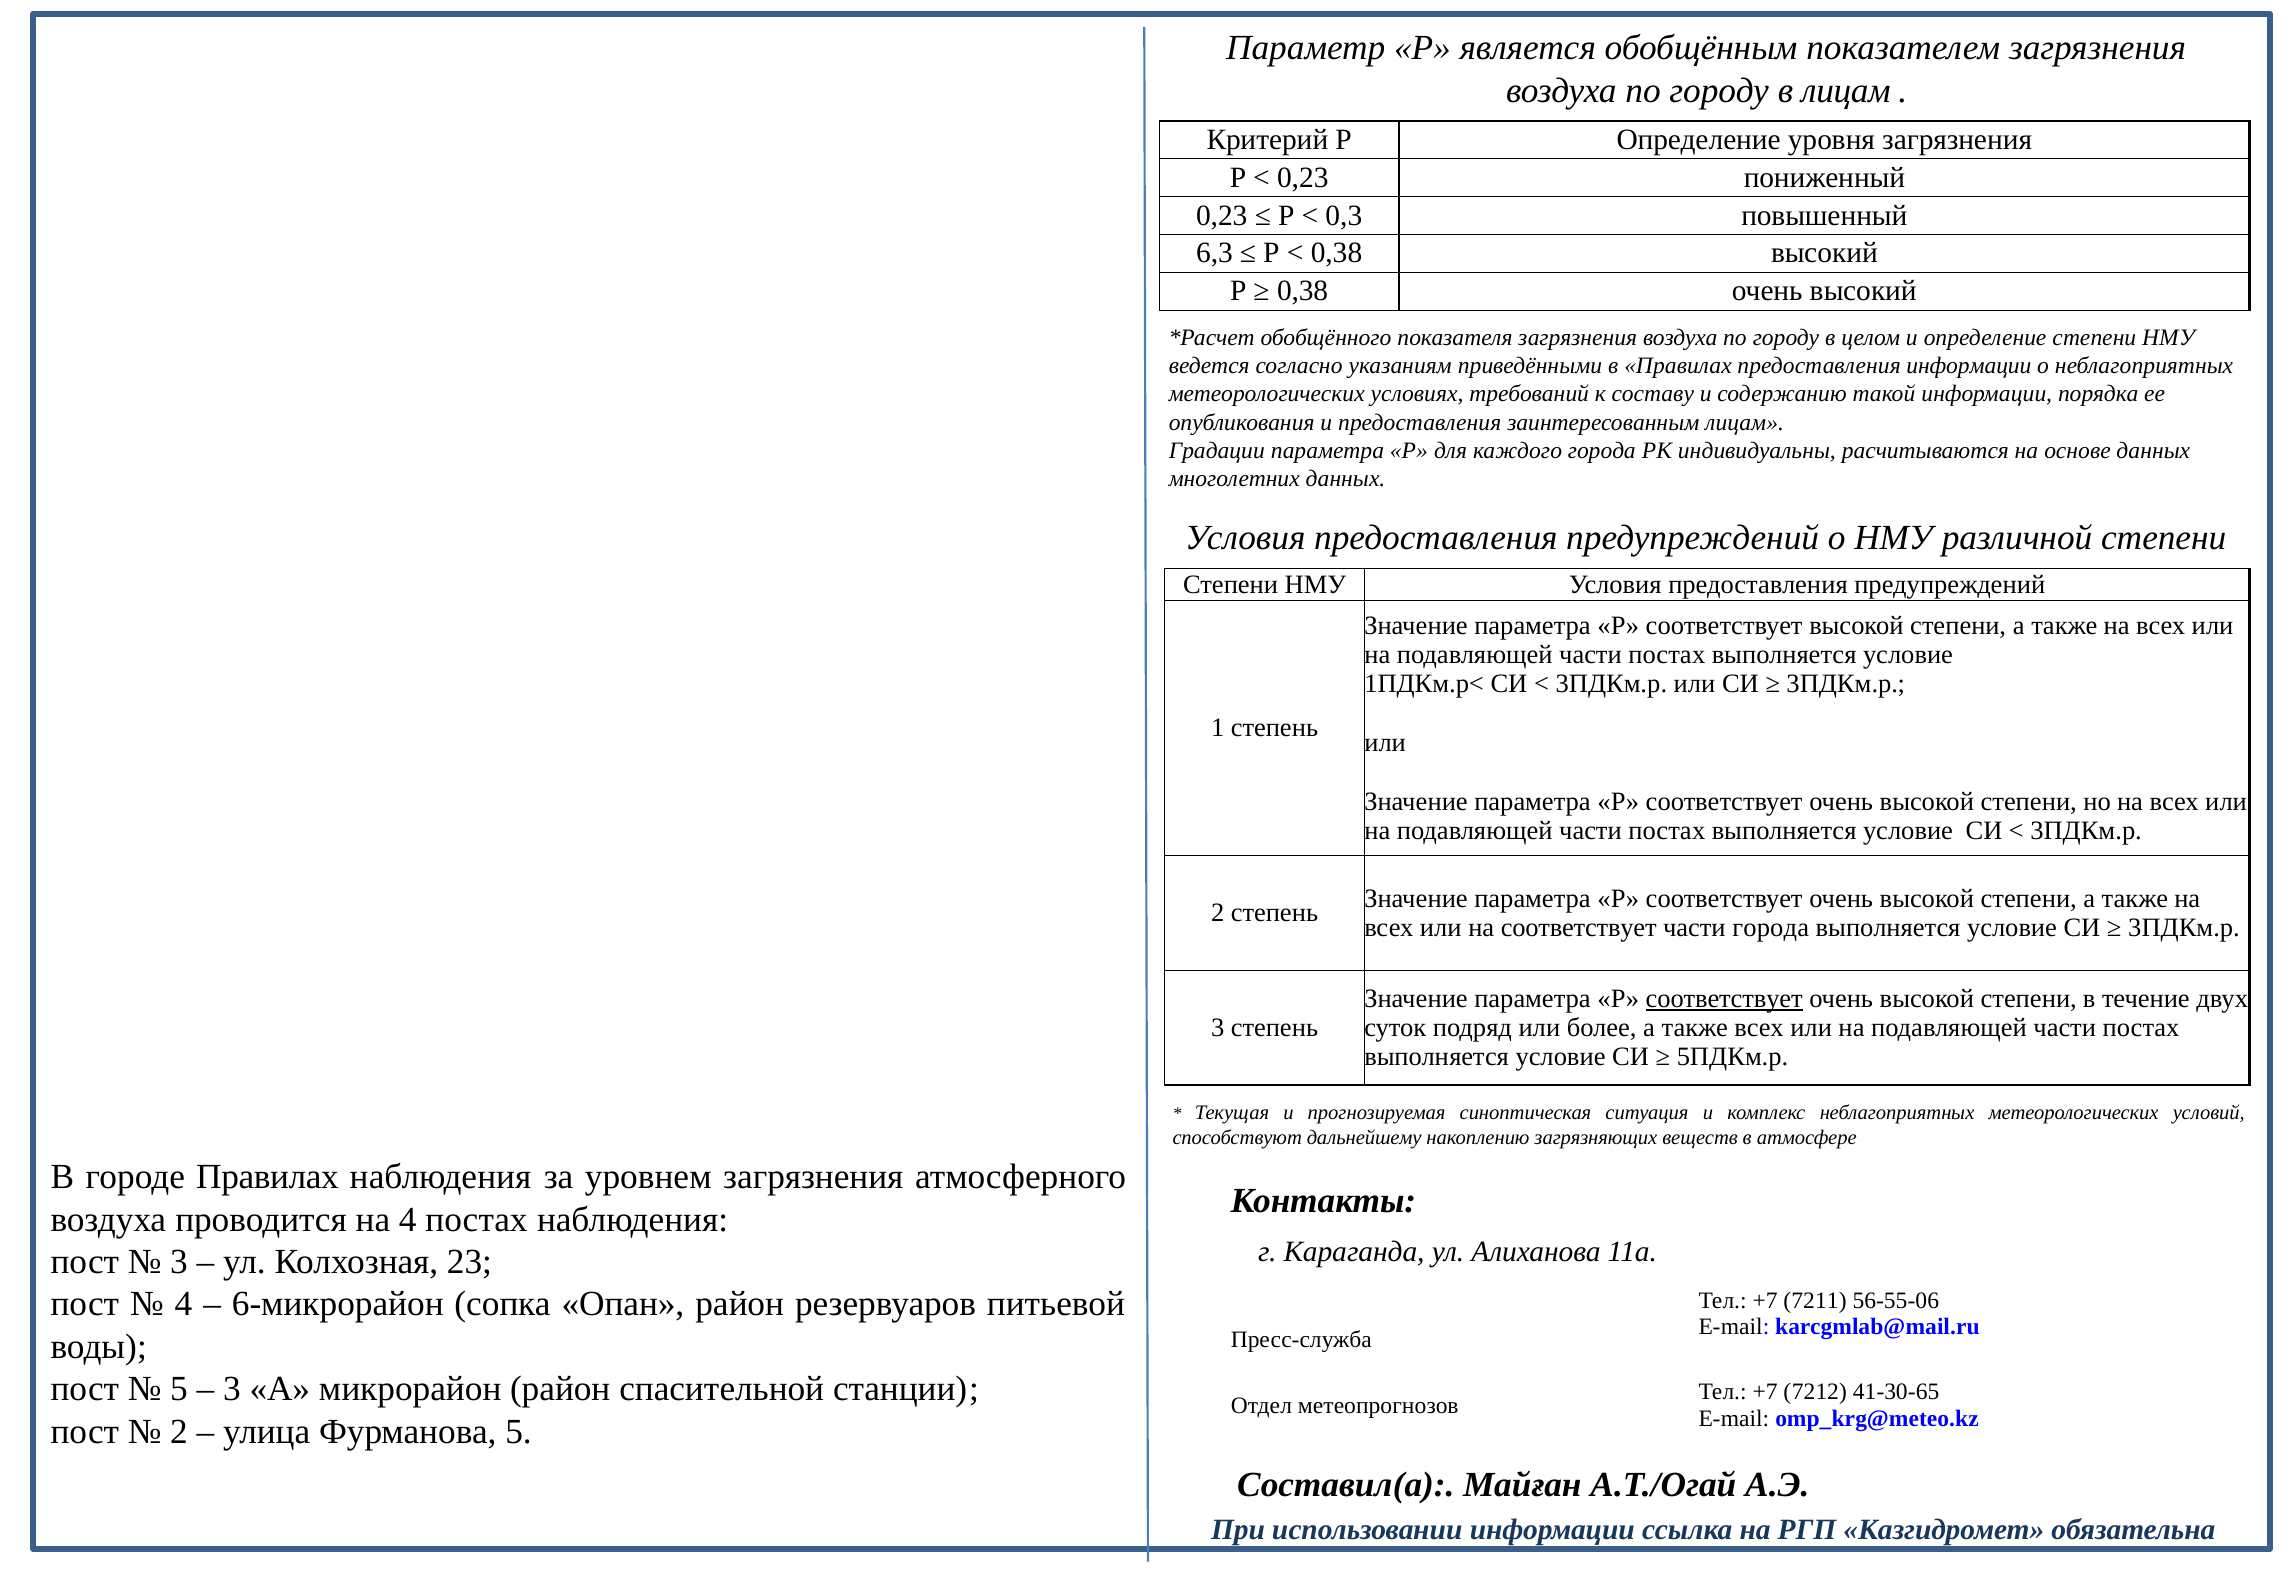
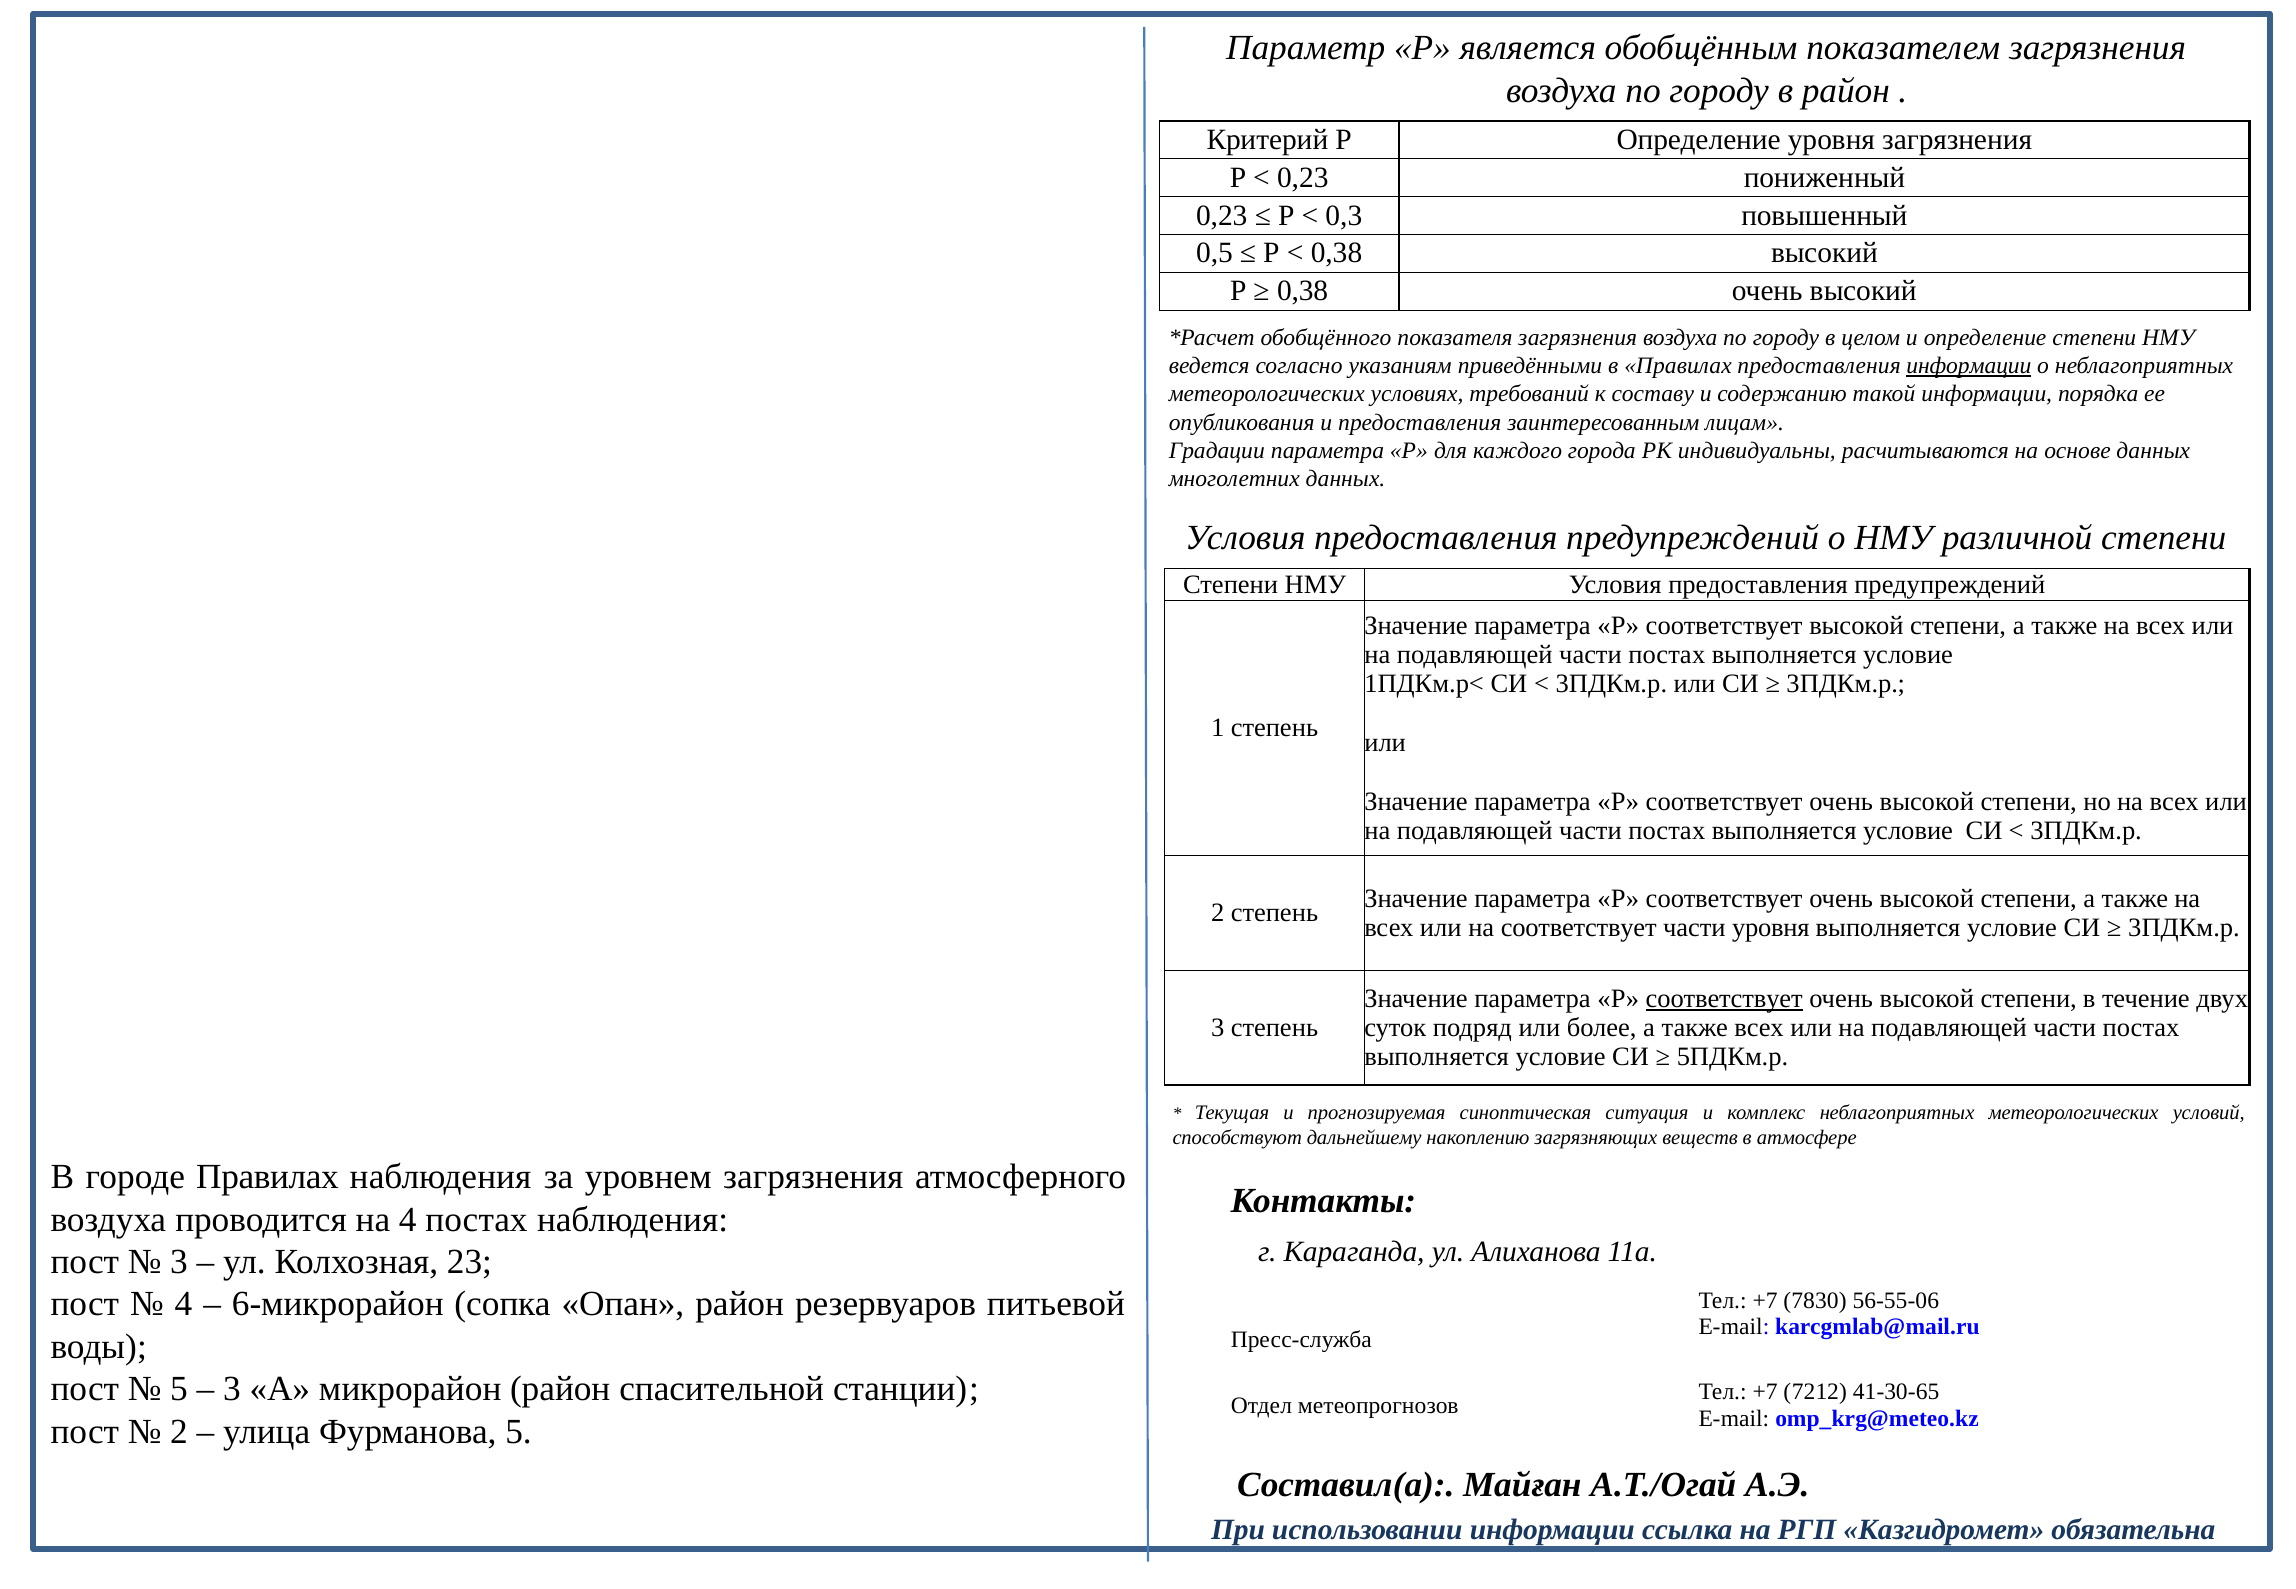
в лицам: лицам -> район
6,3: 6,3 -> 0,5
информации at (1969, 366) underline: none -> present
части города: города -> уровня
7211: 7211 -> 7830
